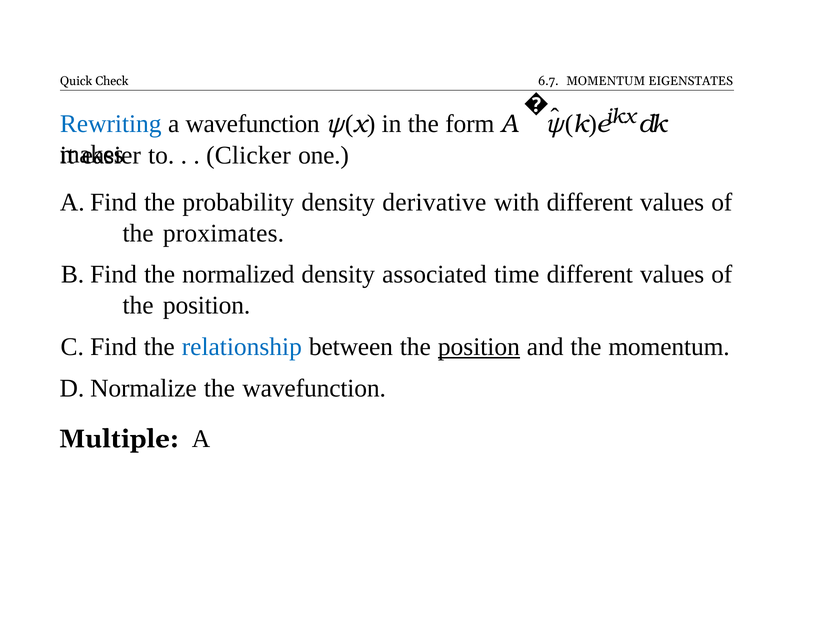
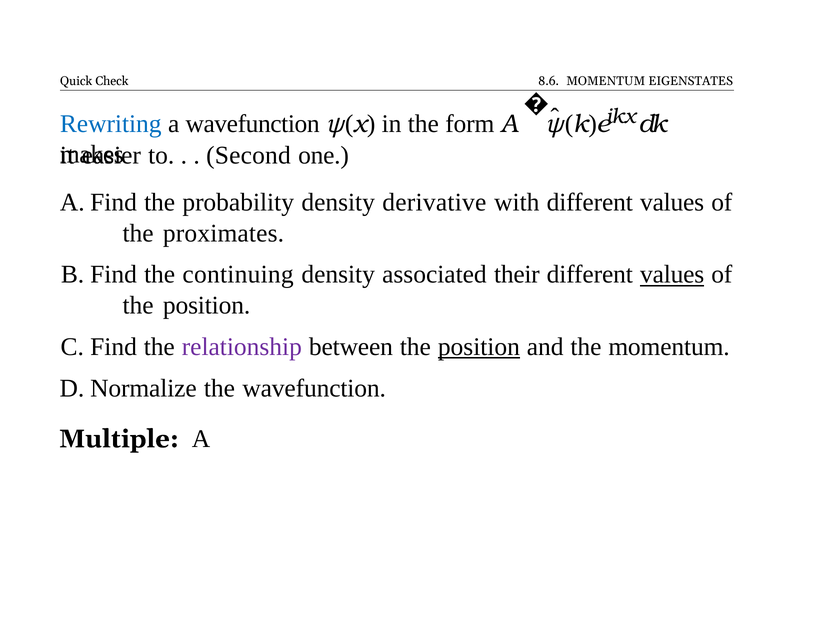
6.7: 6.7 -> 8.6
Clicker: Clicker -> Second
normalized: normalized -> continuing
time: time -> their
values at (672, 275) underline: none -> present
relationship colour: blue -> purple
